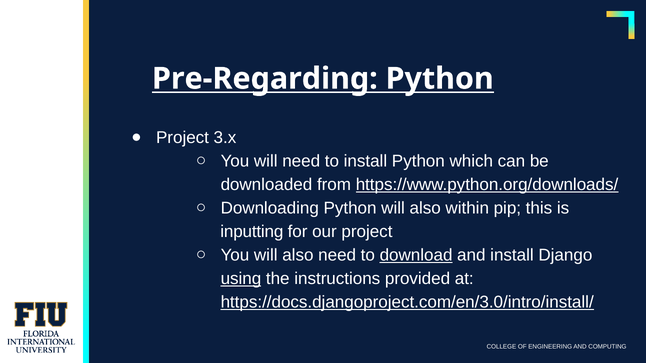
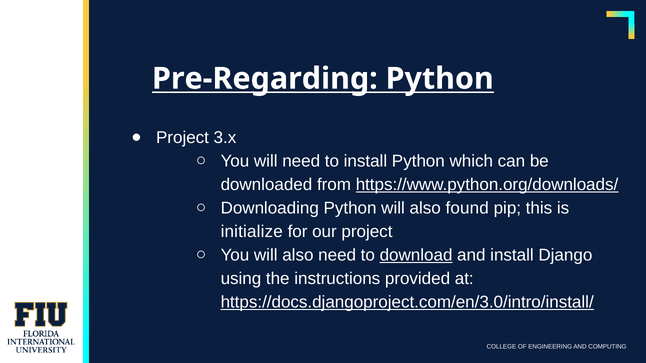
within: within -> found
inputting: inputting -> initialize
using underline: present -> none
